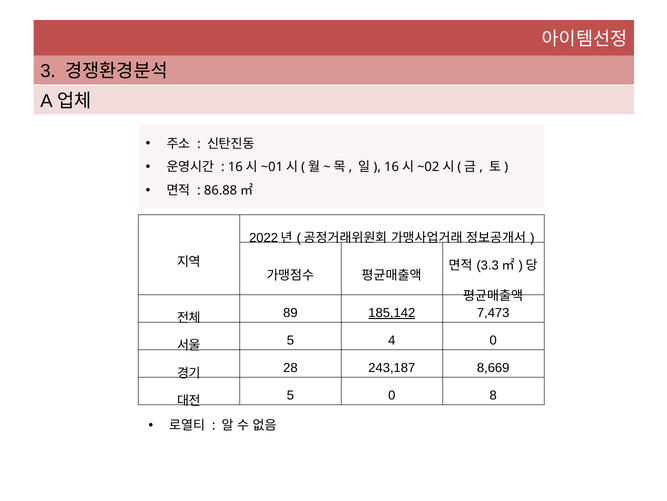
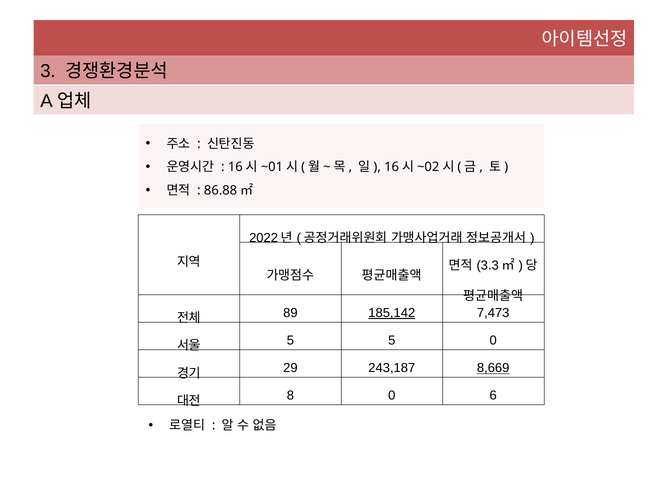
5 4: 4 -> 5
28: 28 -> 29
8,669 underline: none -> present
5 at (290, 395): 5 -> 8
8: 8 -> 6
